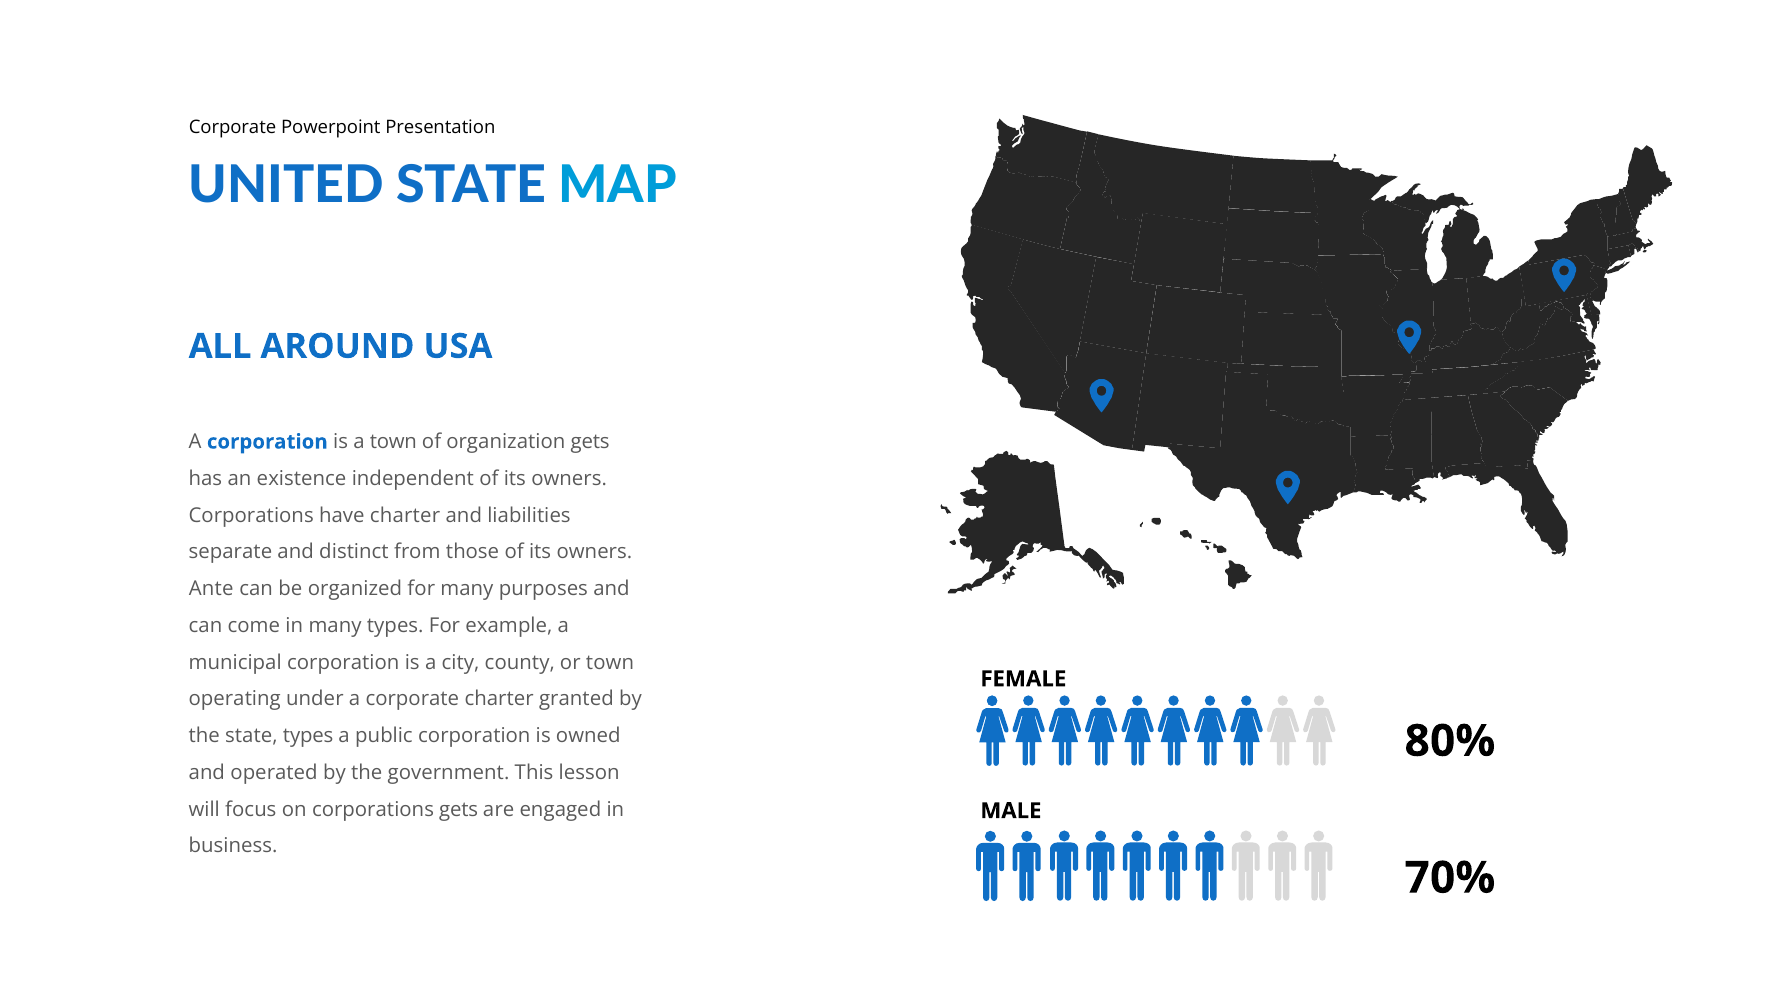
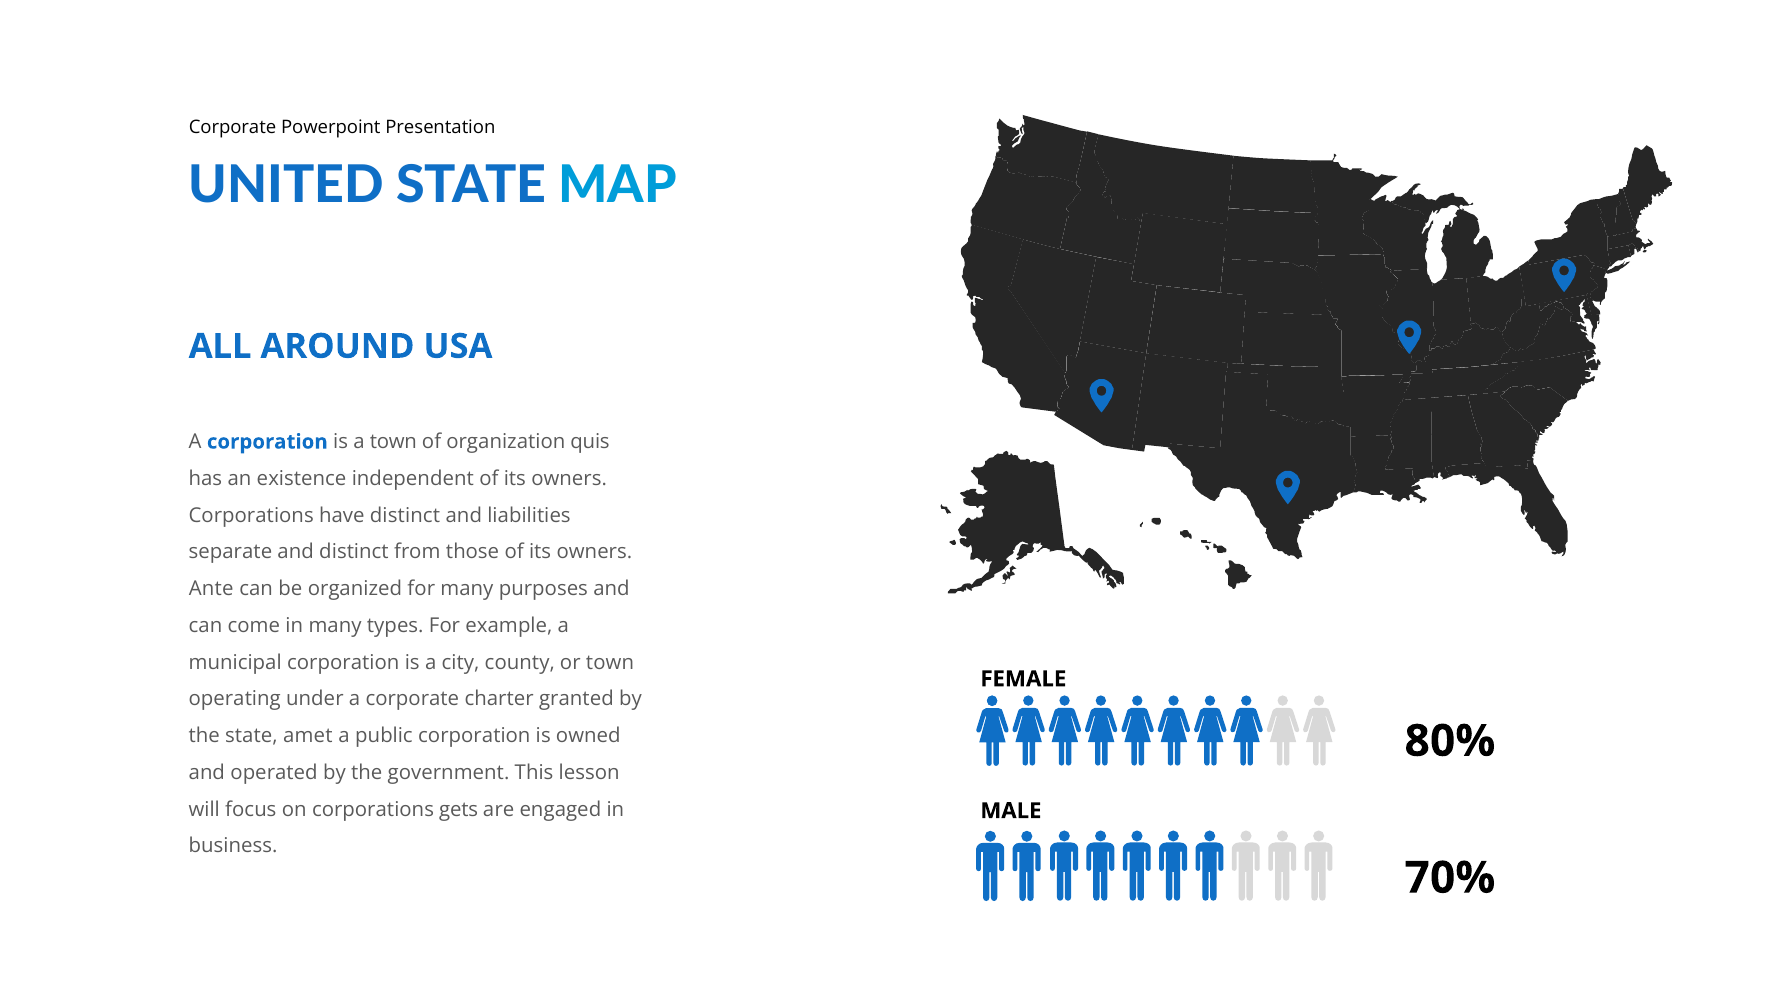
organization gets: gets -> quis
have charter: charter -> distinct
state types: types -> amet
